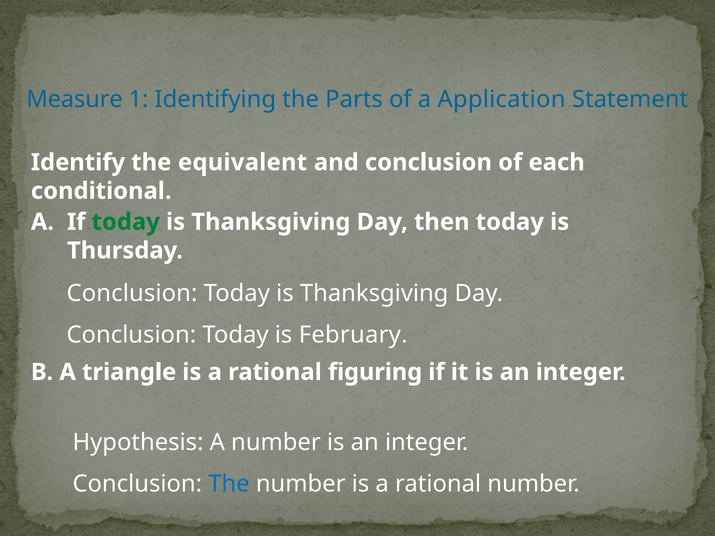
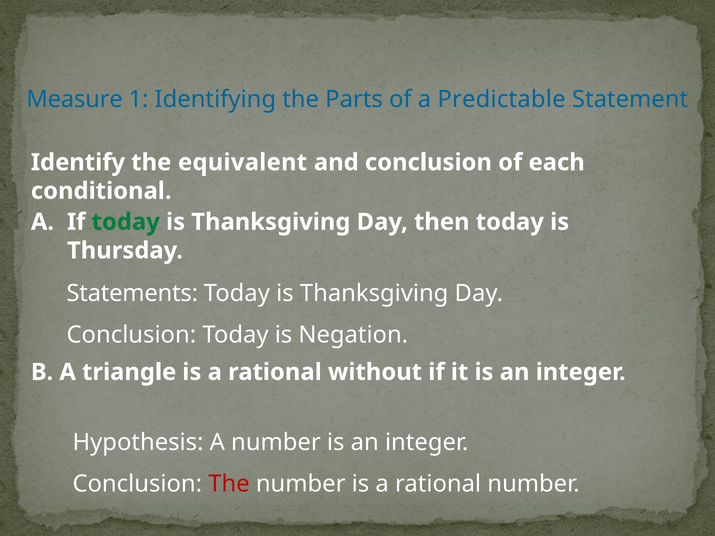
Application: Application -> Predictable
Conclusion at (132, 294): Conclusion -> Statements
February: February -> Negation
figuring: figuring -> without
The at (229, 484) colour: blue -> red
